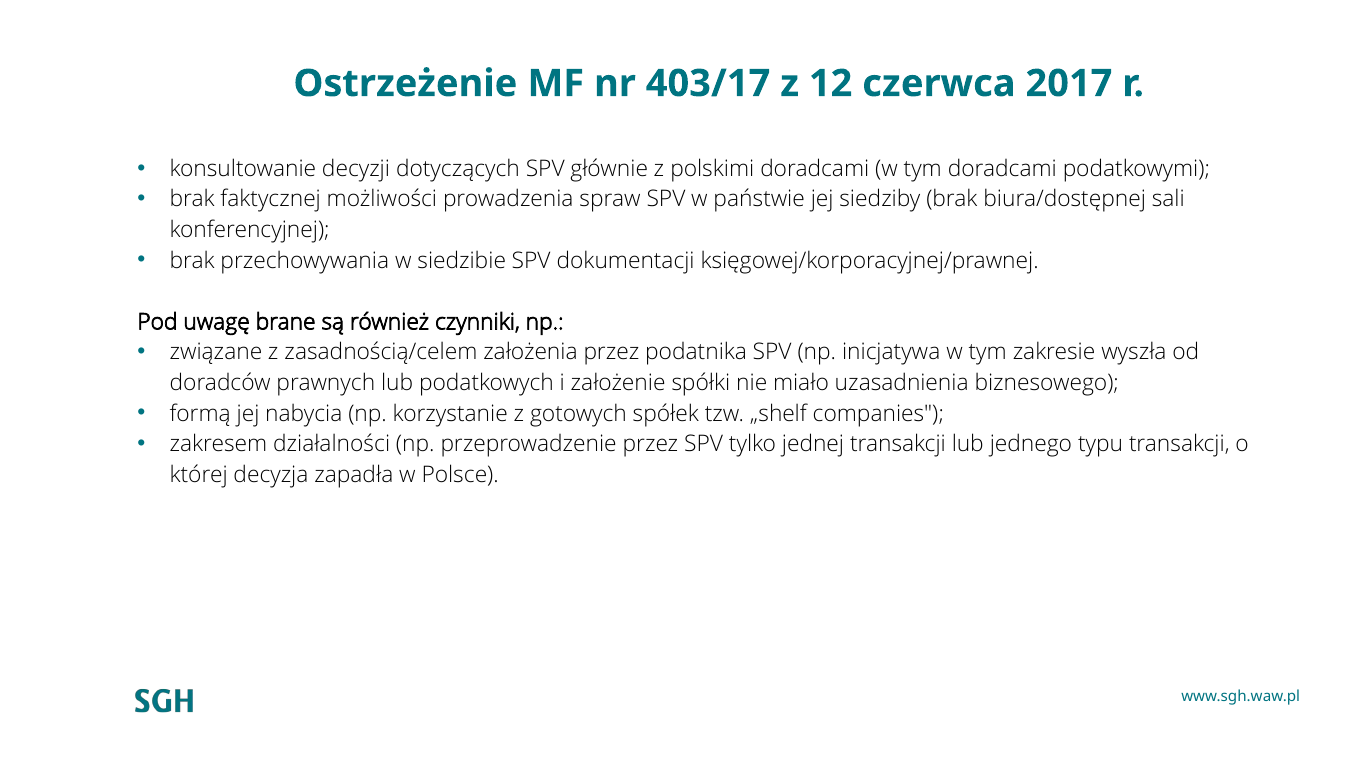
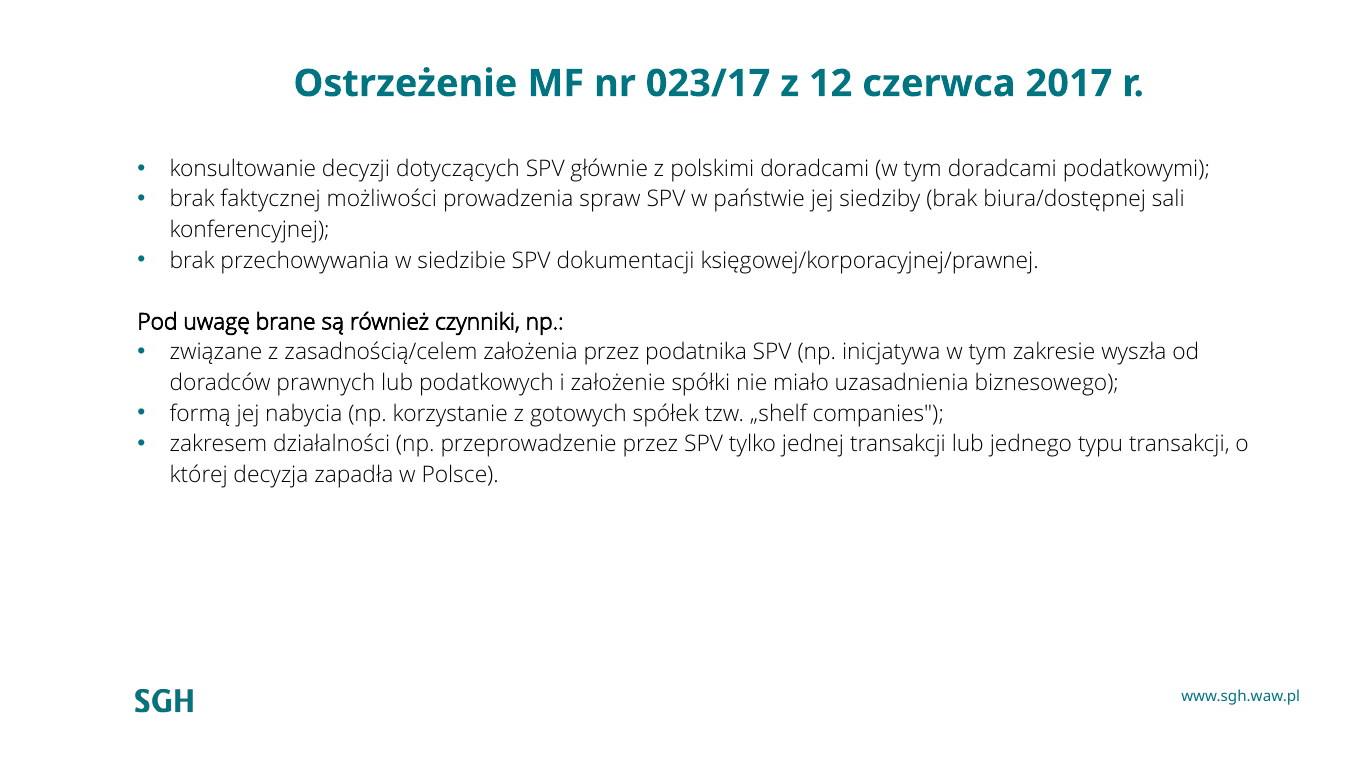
403/17: 403/17 -> 023/17
